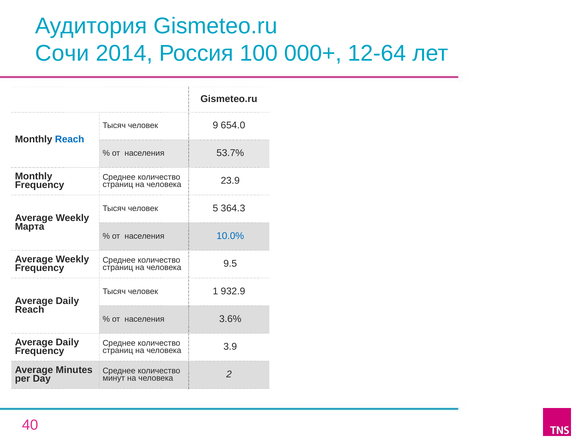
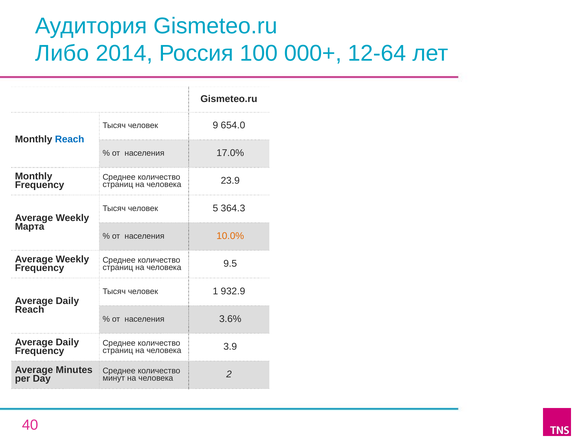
Сочи: Сочи -> Либо
53.7%: 53.7% -> 17.0%
10.0% colour: blue -> orange
